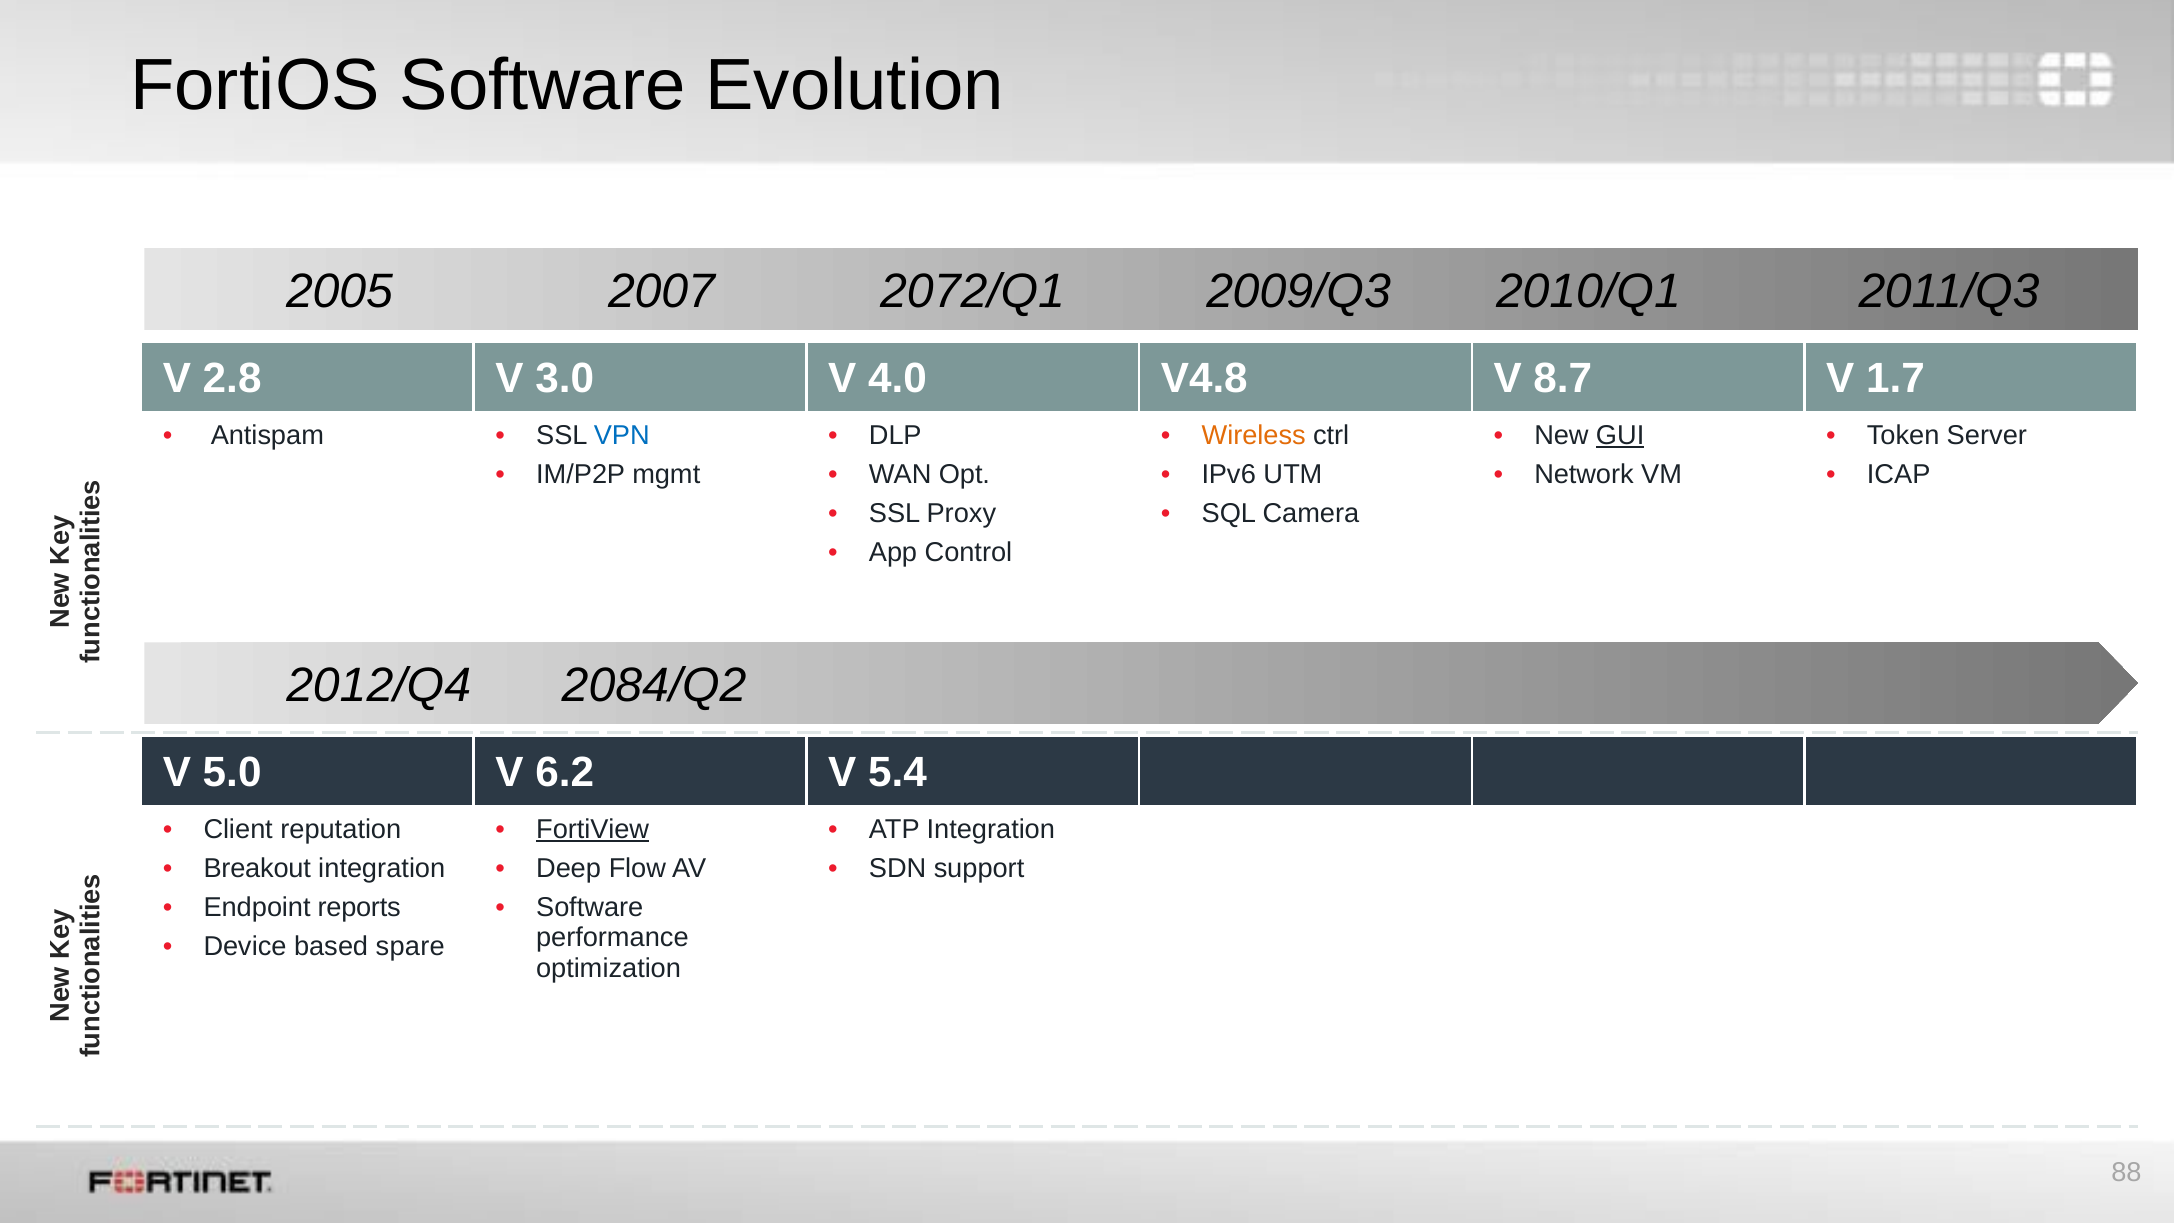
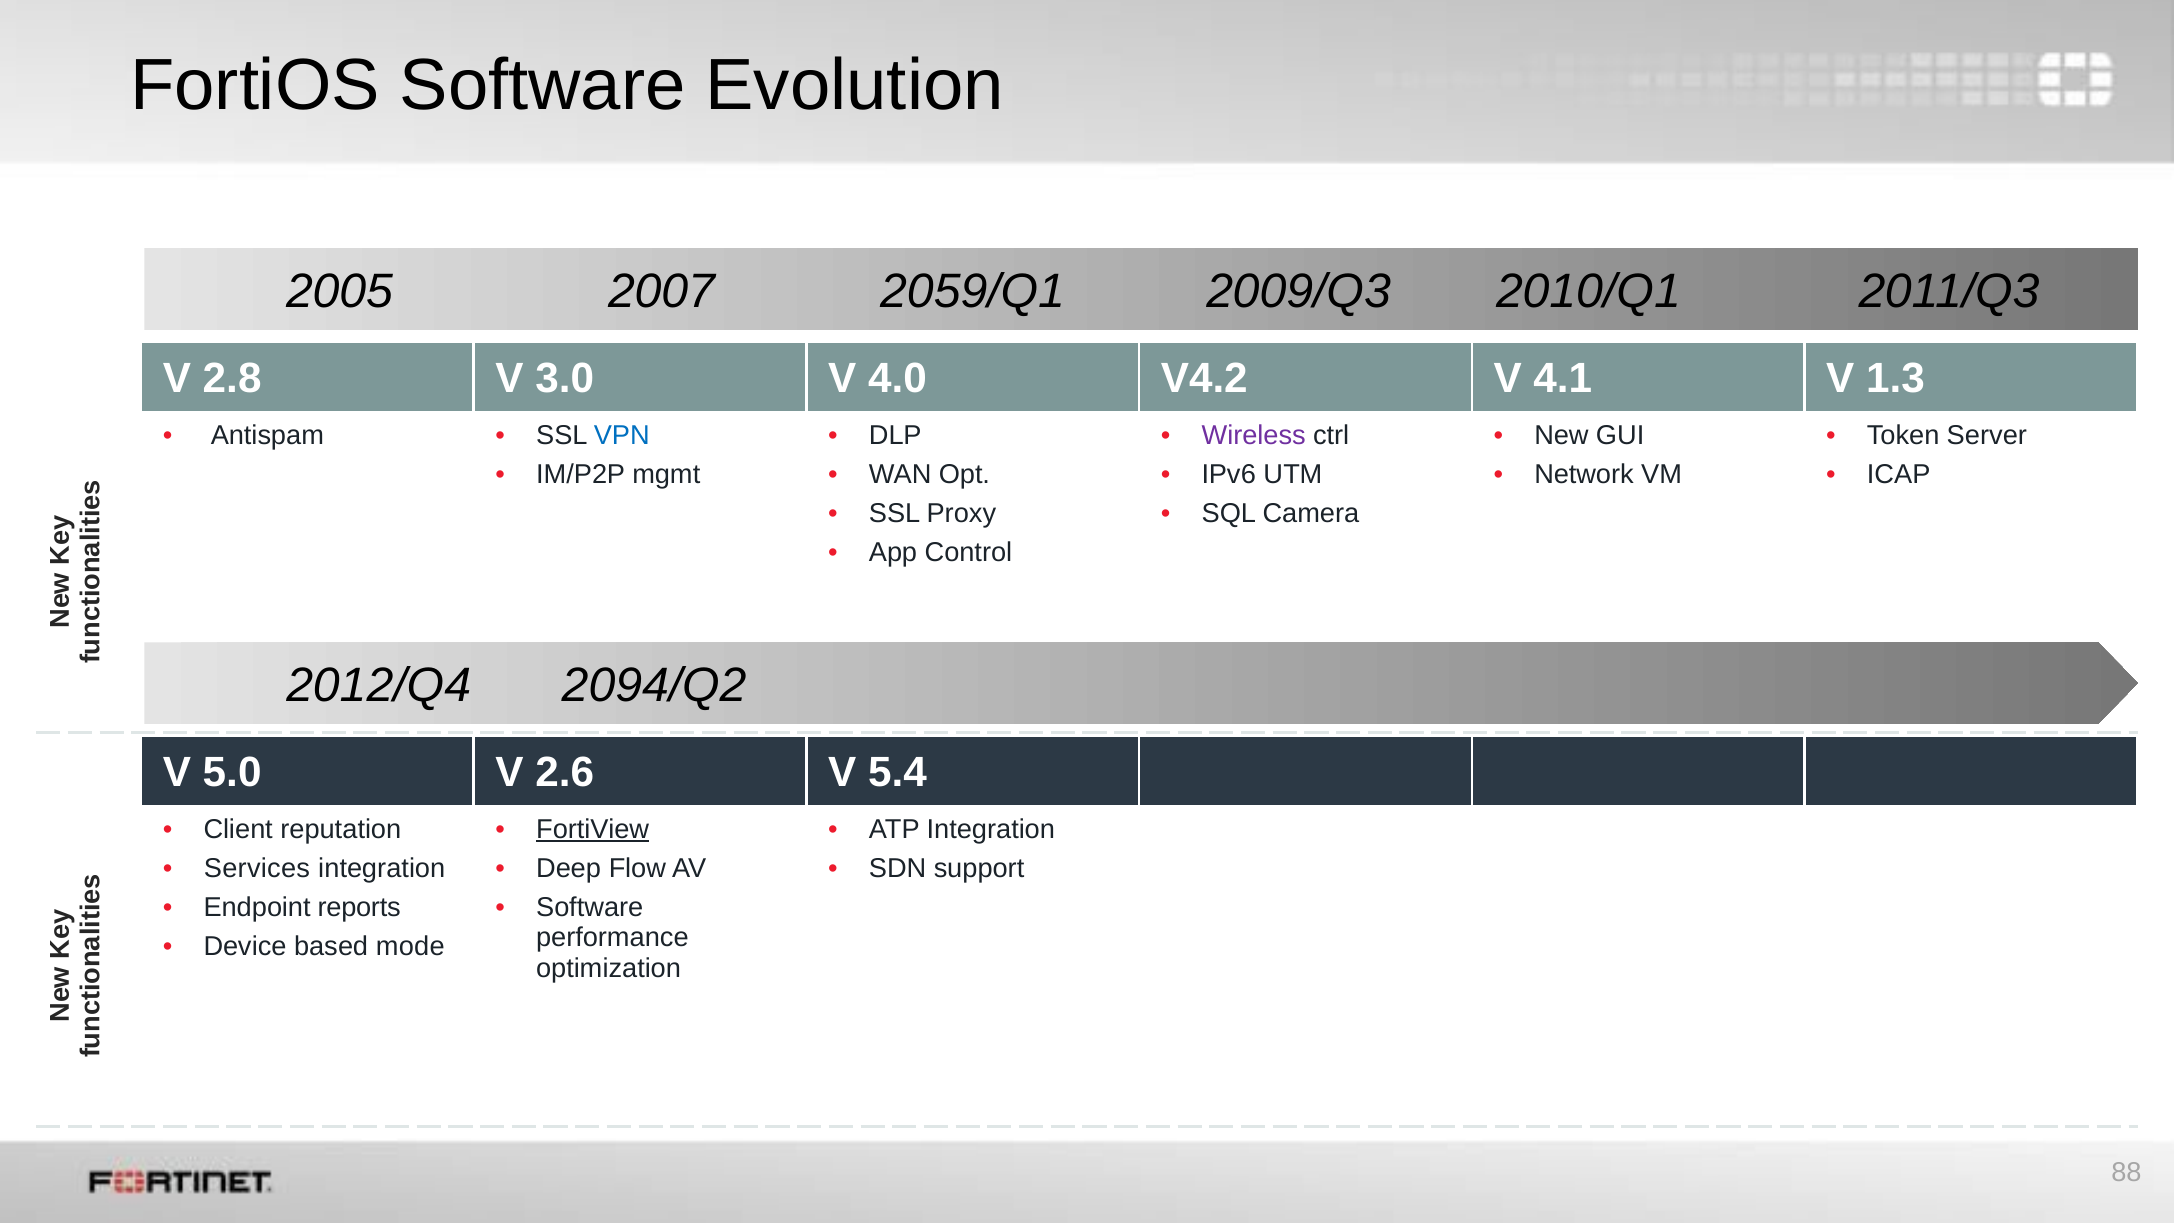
2072/Q1: 2072/Q1 -> 2059/Q1
V4.8: V4.8 -> V4.2
8.7: 8.7 -> 4.1
1.7: 1.7 -> 1.3
Wireless colour: orange -> purple
GUI underline: present -> none
2084/Q2: 2084/Q2 -> 2094/Q2
6.2: 6.2 -> 2.6
Breakout: Breakout -> Services
spare: spare -> mode
